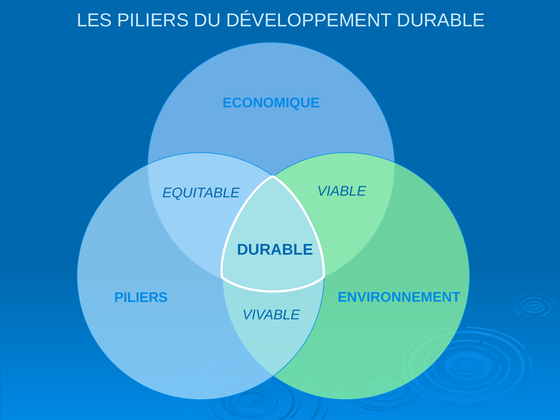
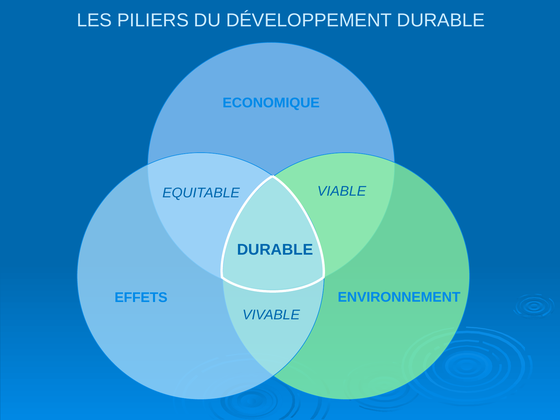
PILIERS at (141, 298): PILIERS -> EFFETS
